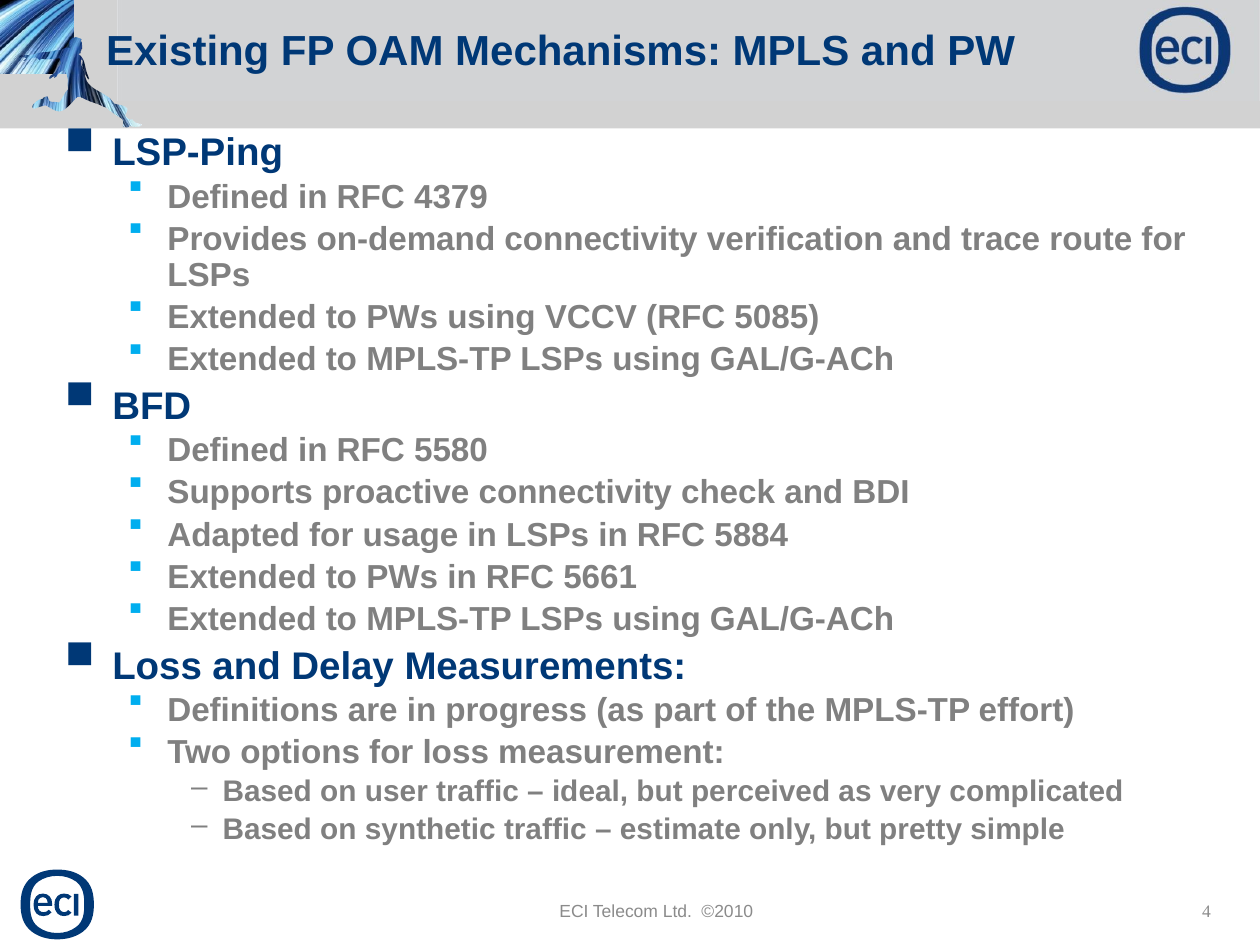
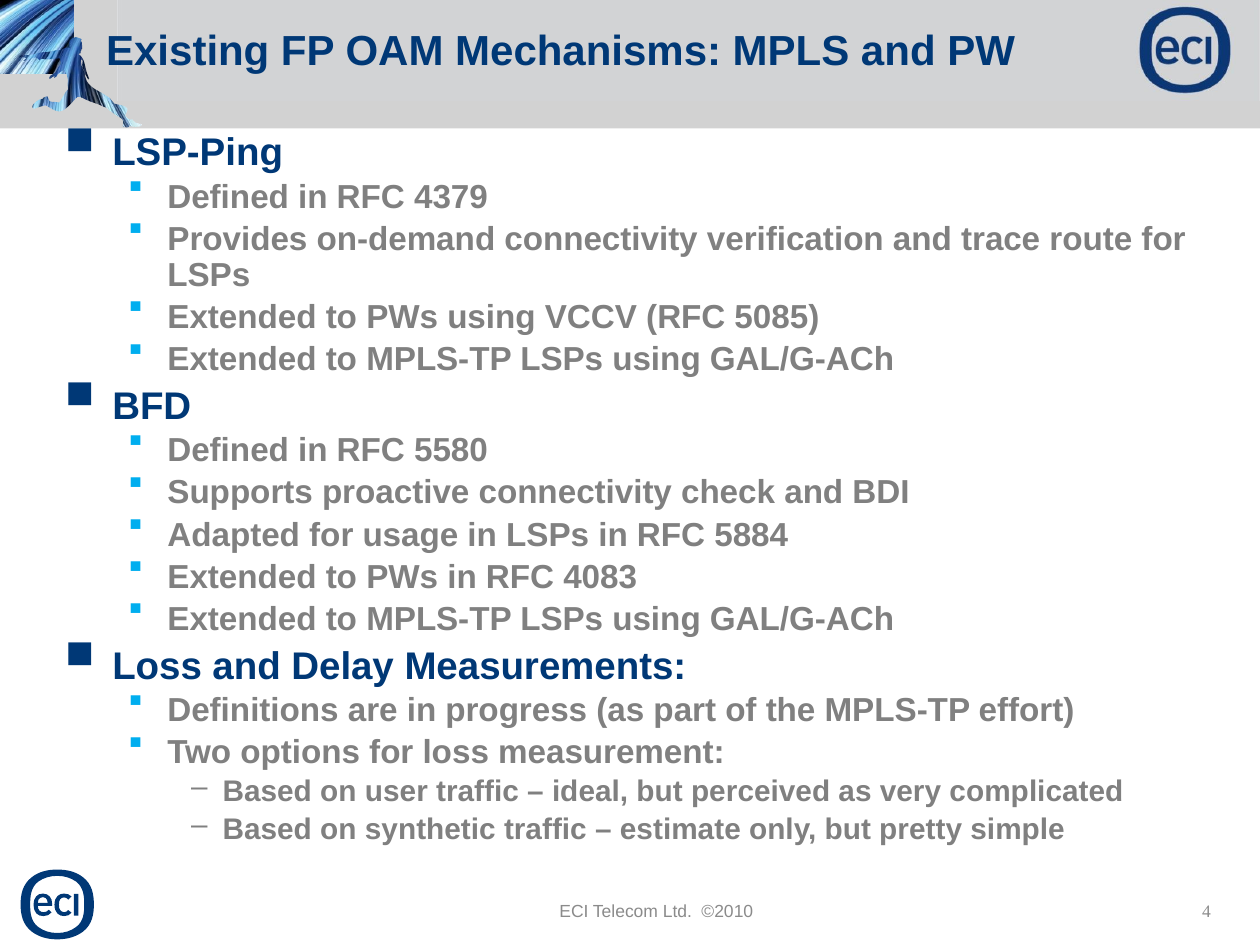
5661: 5661 -> 4083
